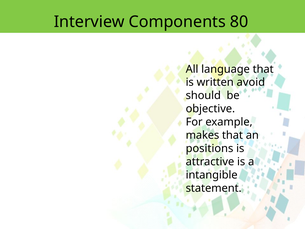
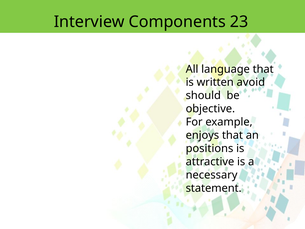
80: 80 -> 23
makes: makes -> enjoys
intangible: intangible -> necessary
